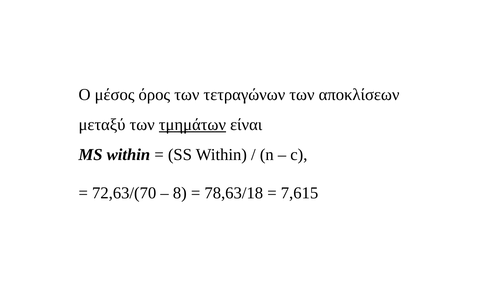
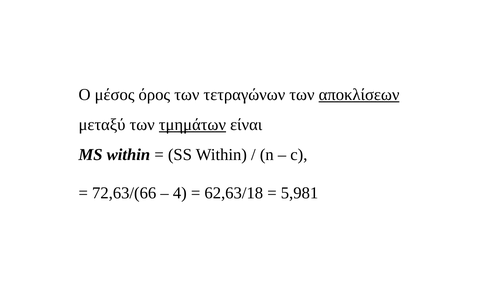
αποκλίσεων underline: none -> present
72,63/(70: 72,63/(70 -> 72,63/(66
8: 8 -> 4
78,63/18: 78,63/18 -> 62,63/18
7,615: 7,615 -> 5,981
